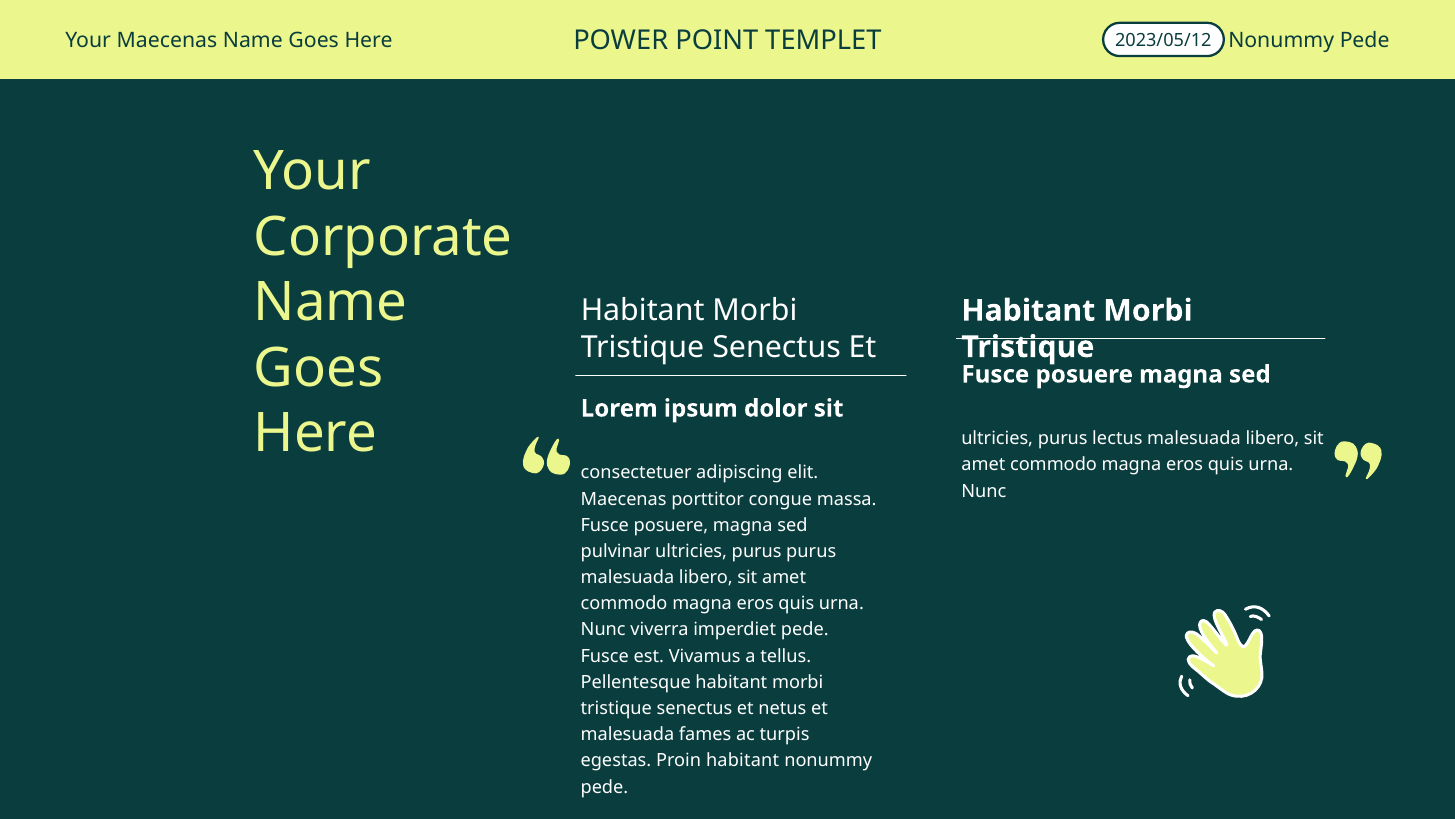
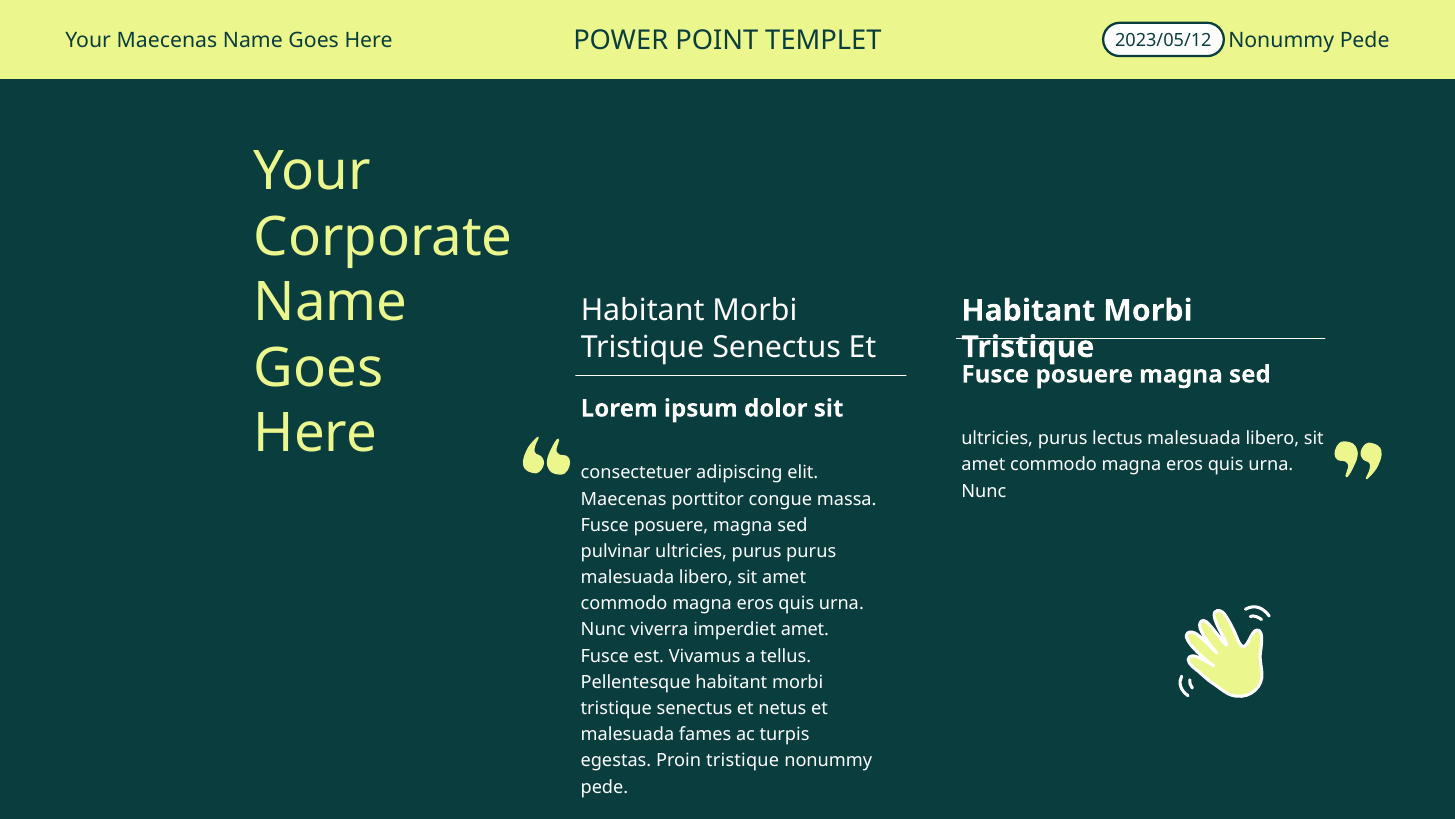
imperdiet pede: pede -> amet
Proin habitant: habitant -> tristique
